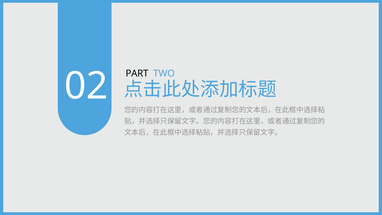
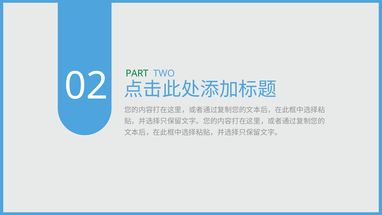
PART colour: black -> green
